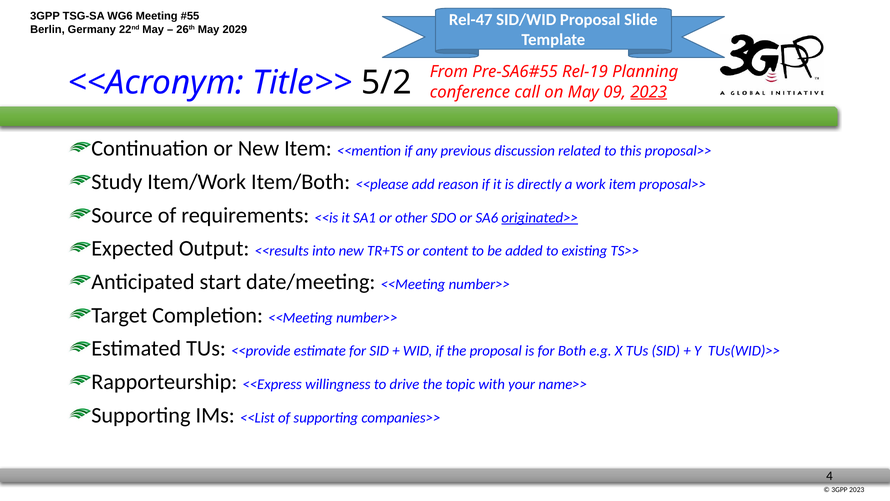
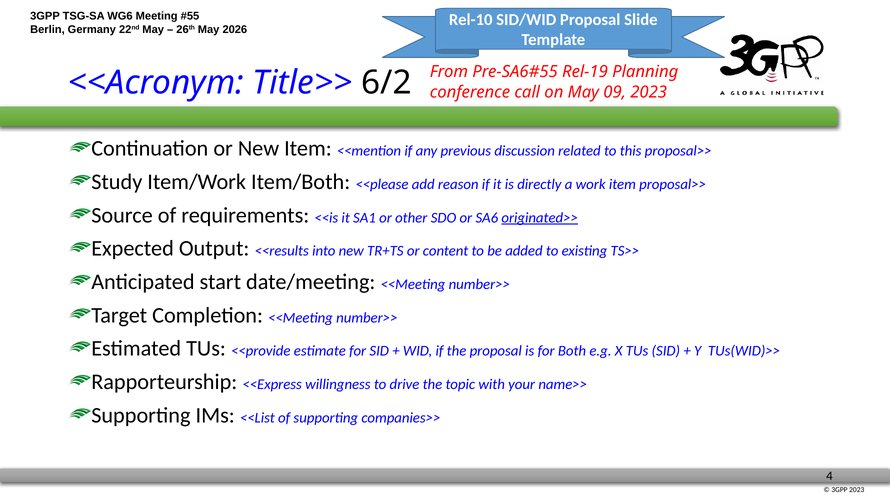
Rel-47: Rel-47 -> Rel-10
2029: 2029 -> 2026
5/2: 5/2 -> 6/2
2023 at (649, 92) underline: present -> none
